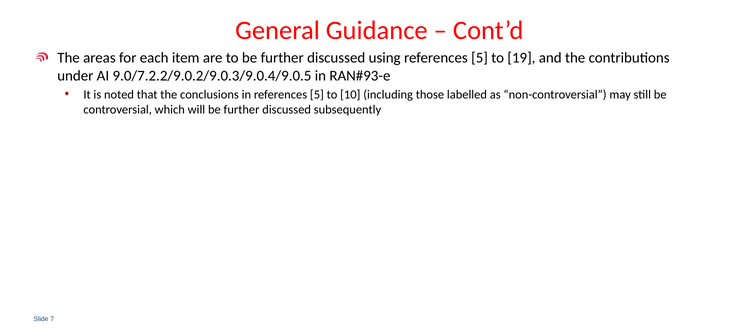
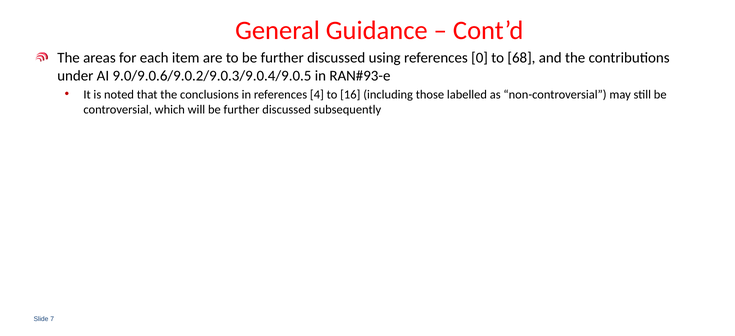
using references 5: 5 -> 0
19: 19 -> 68
9.0/7.2.2/9.0.2/9.0.3/9.0.4/9.0.5: 9.0/7.2.2/9.0.2/9.0.3/9.0.4/9.0.5 -> 9.0/9.0.6/9.0.2/9.0.3/9.0.4/9.0.5
in references 5: 5 -> 4
10: 10 -> 16
